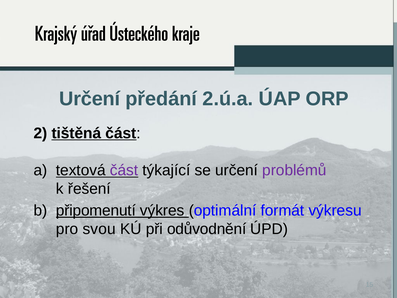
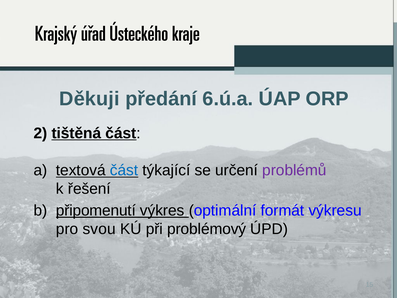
Určení at (90, 99): Určení -> Děkuji
2.ú.a: 2.ú.a -> 6.ú.a
část at (124, 170) colour: purple -> blue
odůvodnění: odůvodnění -> problémový
